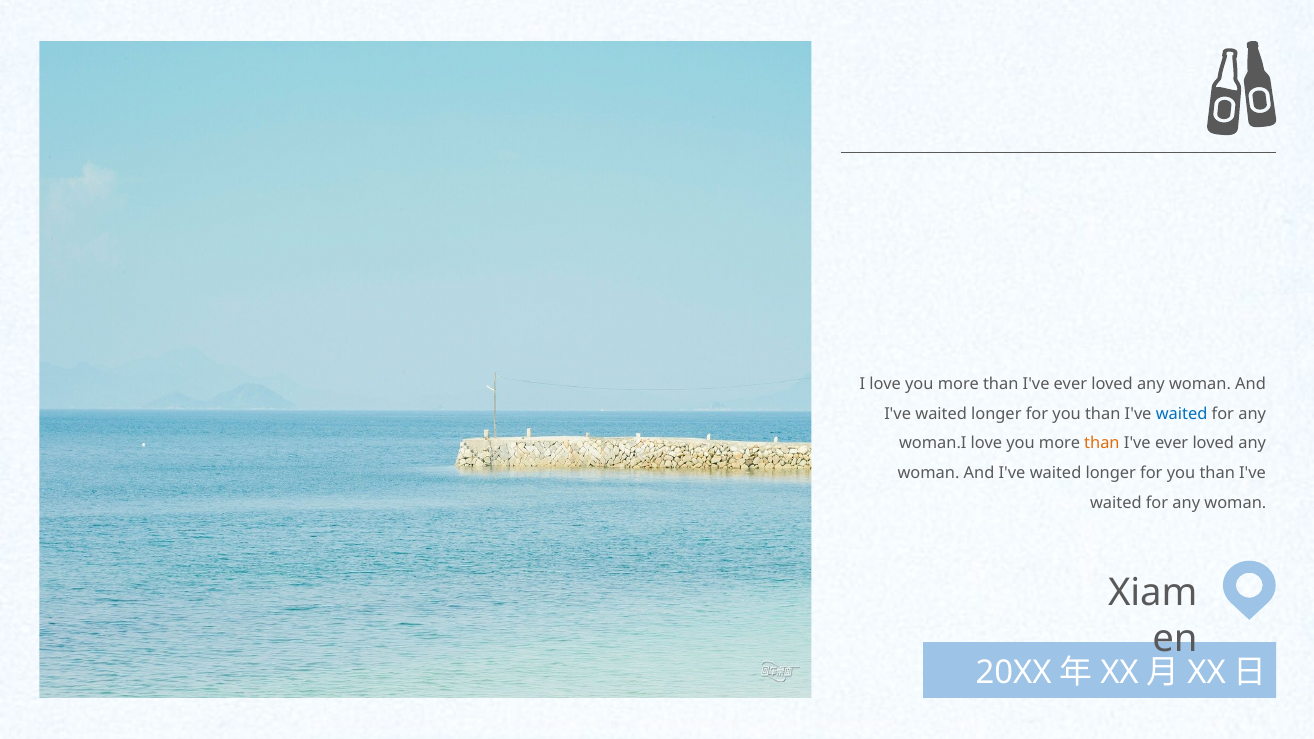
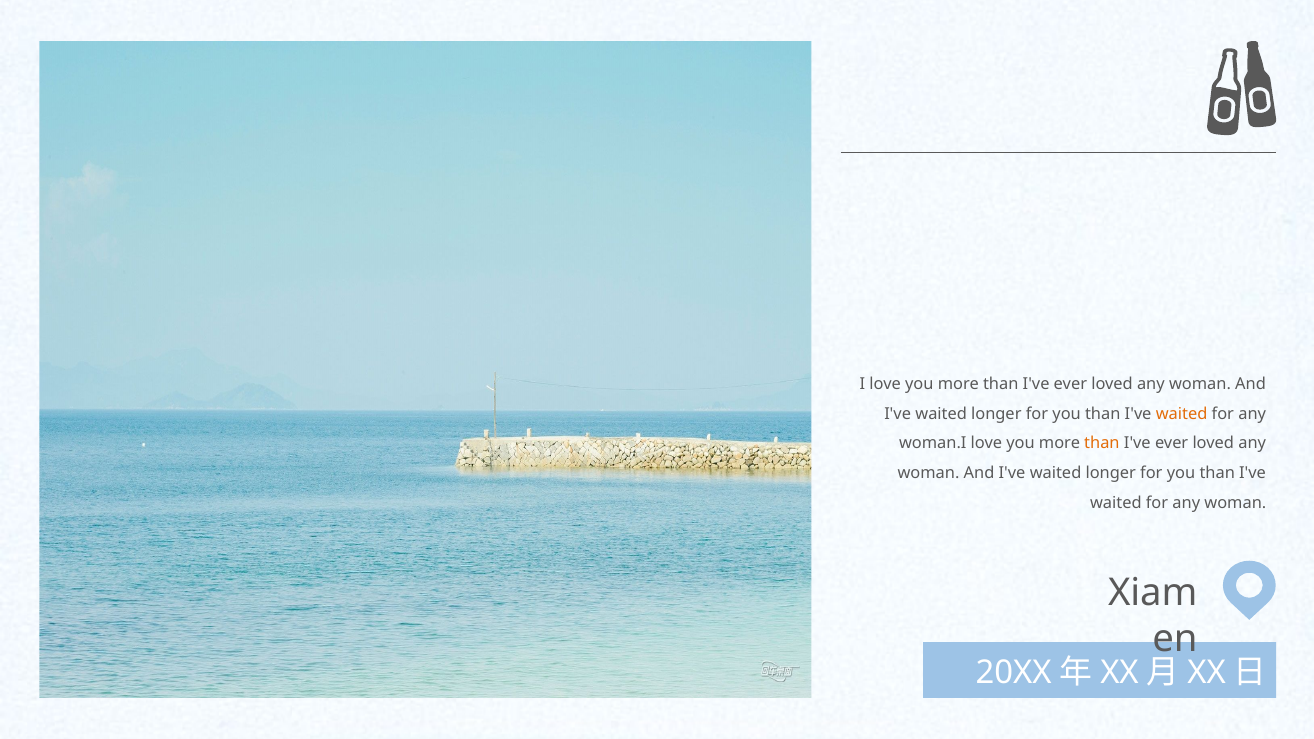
waited at (1182, 414) colour: blue -> orange
